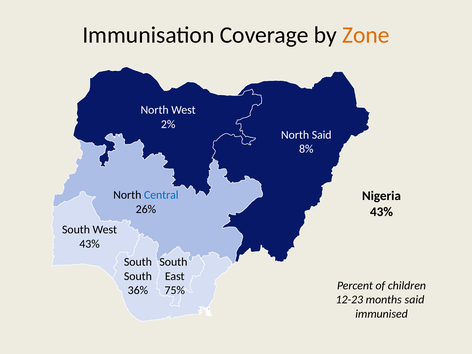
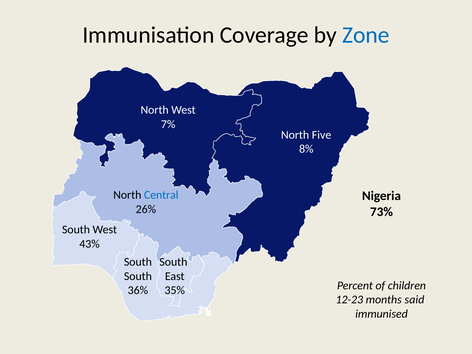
Zone colour: orange -> blue
2%: 2% -> 7%
North Said: Said -> Five
43% at (381, 212): 43% -> 73%
75%: 75% -> 35%
